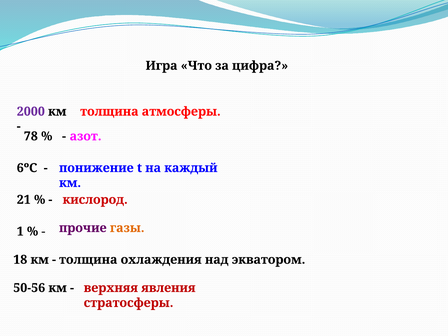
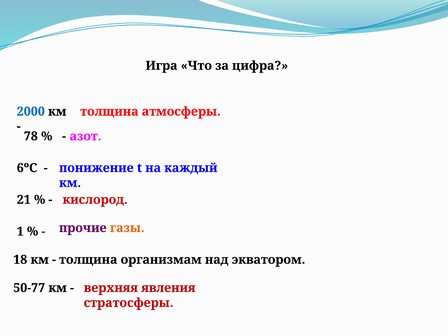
2000 colour: purple -> blue
охлаждения: охлаждения -> организмам
50-56: 50-56 -> 50-77
